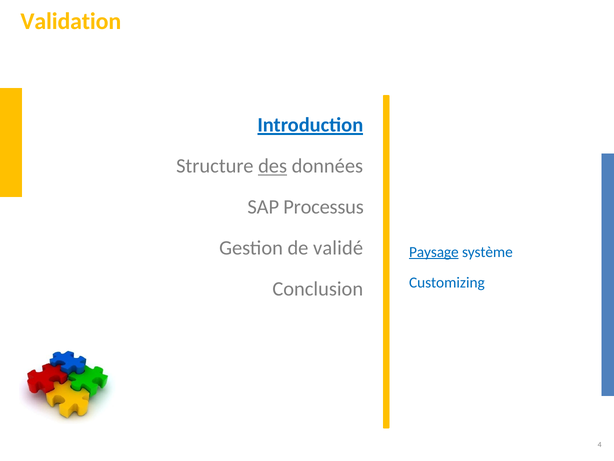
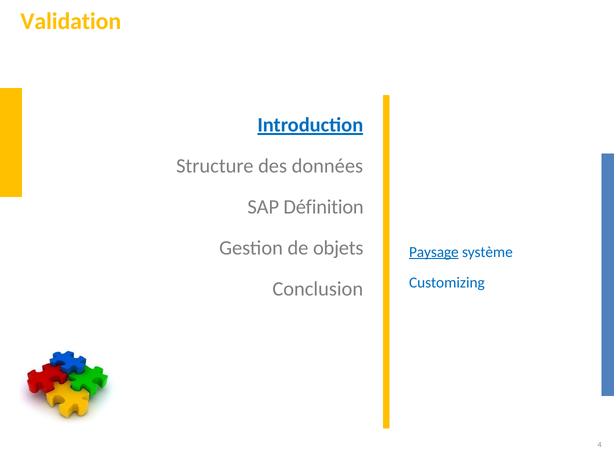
des underline: present -> none
Processus: Processus -> Définition
validé: validé -> objets
